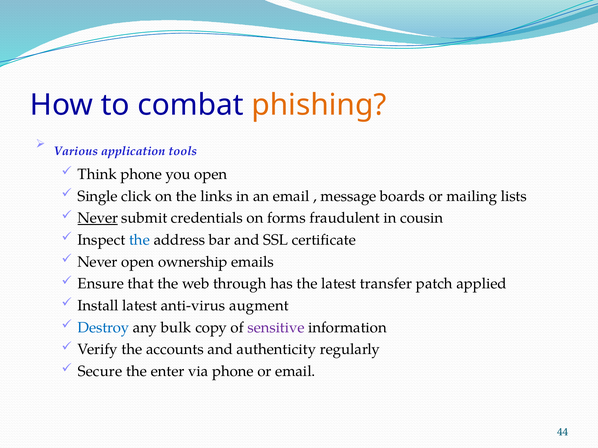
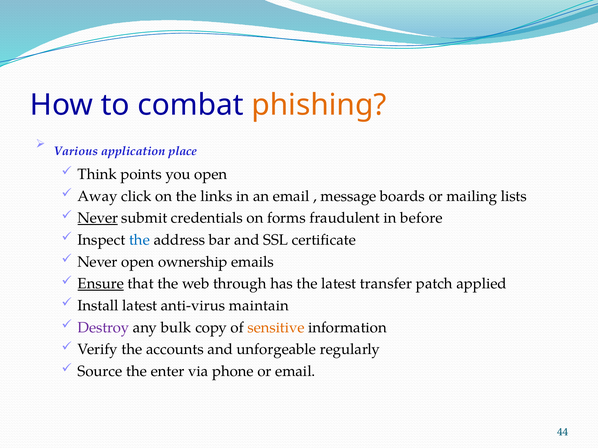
tools: tools -> place
Think phone: phone -> points
Single: Single -> Away
cousin: cousin -> before
Ensure underline: none -> present
augment: augment -> maintain
Destroy colour: blue -> purple
sensitive colour: purple -> orange
authenticity: authenticity -> unforgeable
Secure: Secure -> Source
